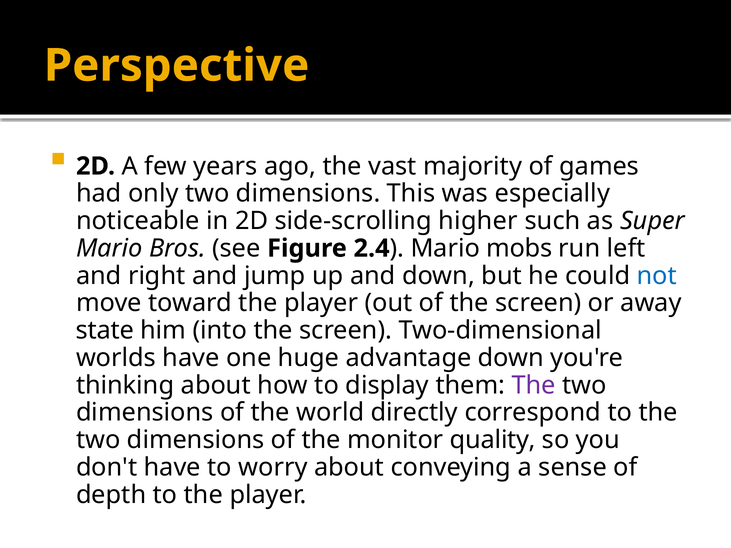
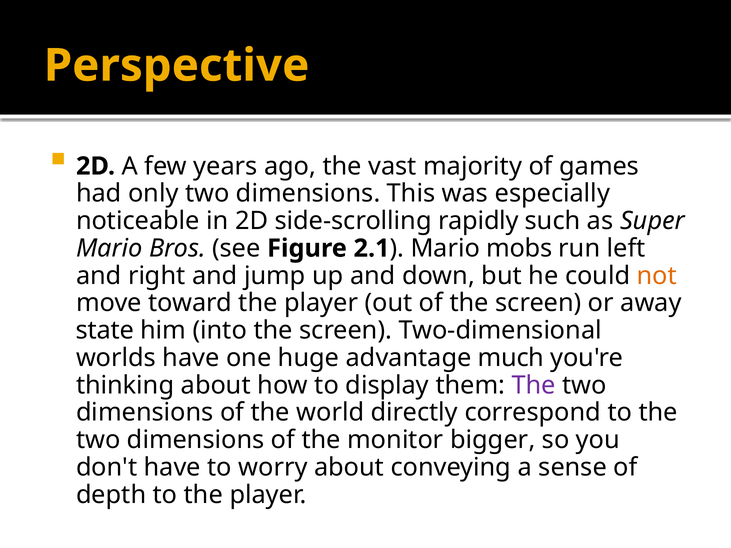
higher: higher -> rapidly
2.4: 2.4 -> 2.1
not colour: blue -> orange
advantage down: down -> much
quality: quality -> bigger
